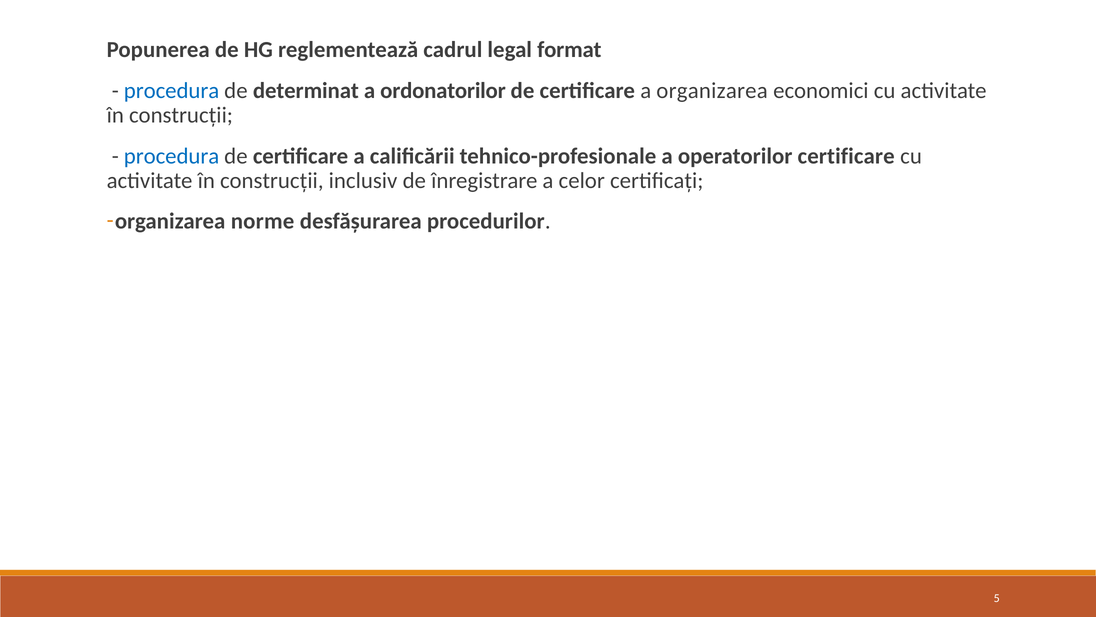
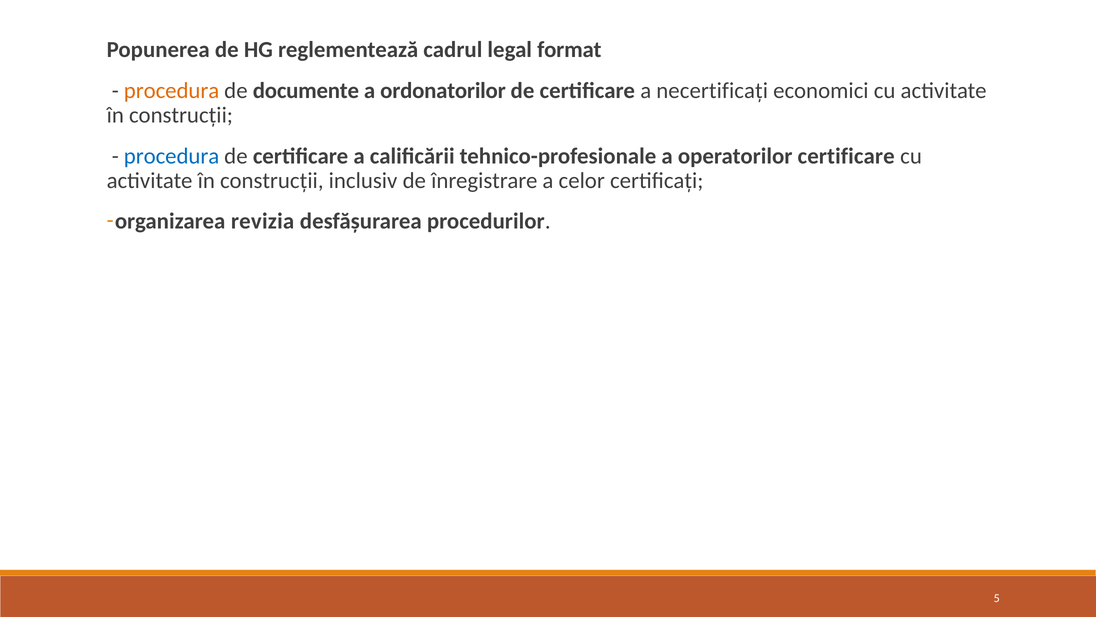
procedura at (172, 91) colour: blue -> orange
determinat: determinat -> documente
a organizarea: organizarea -> necertificați
norme: norme -> revizia
